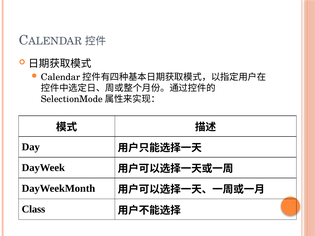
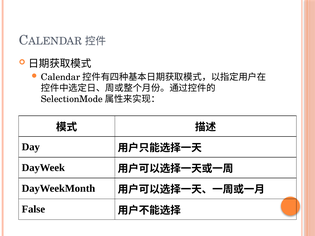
Class: Class -> False
